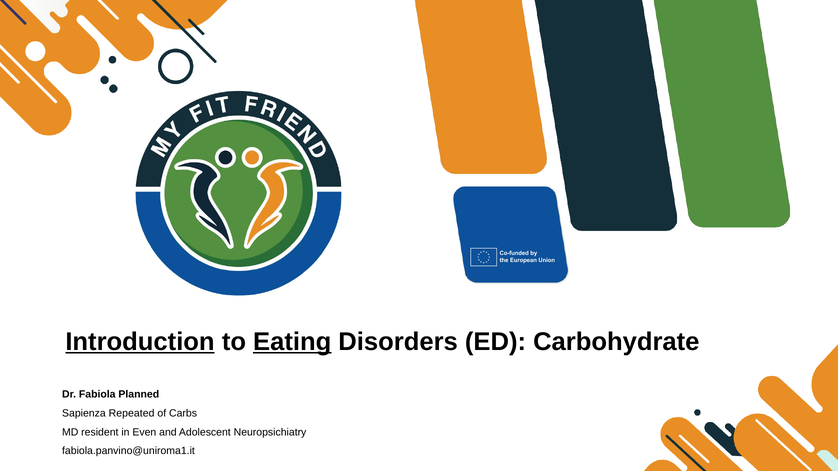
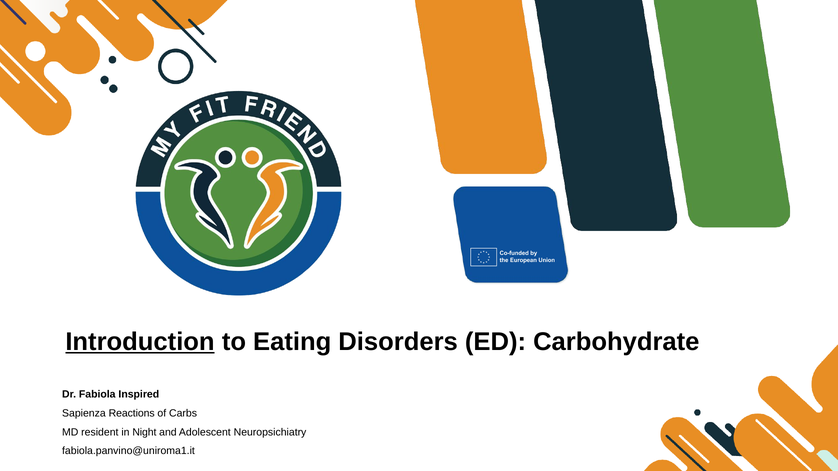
Eating underline: present -> none
Planned: Planned -> Inspired
Repeated: Repeated -> Reactions
Even: Even -> Night
